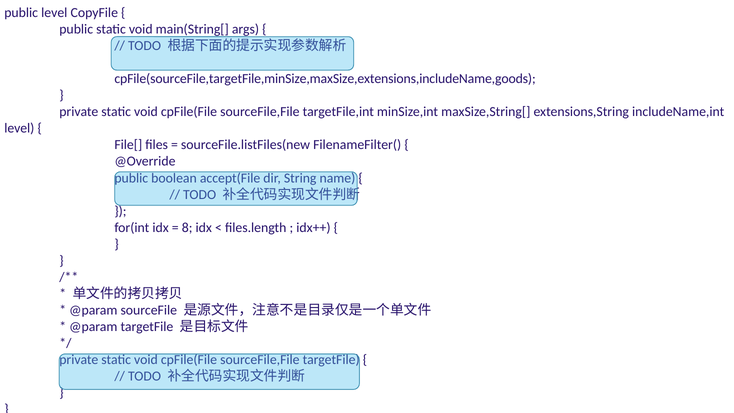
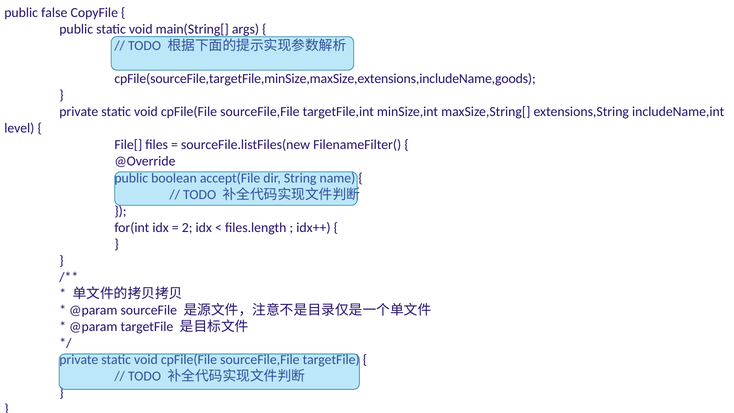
public level: level -> false
8: 8 -> 2
